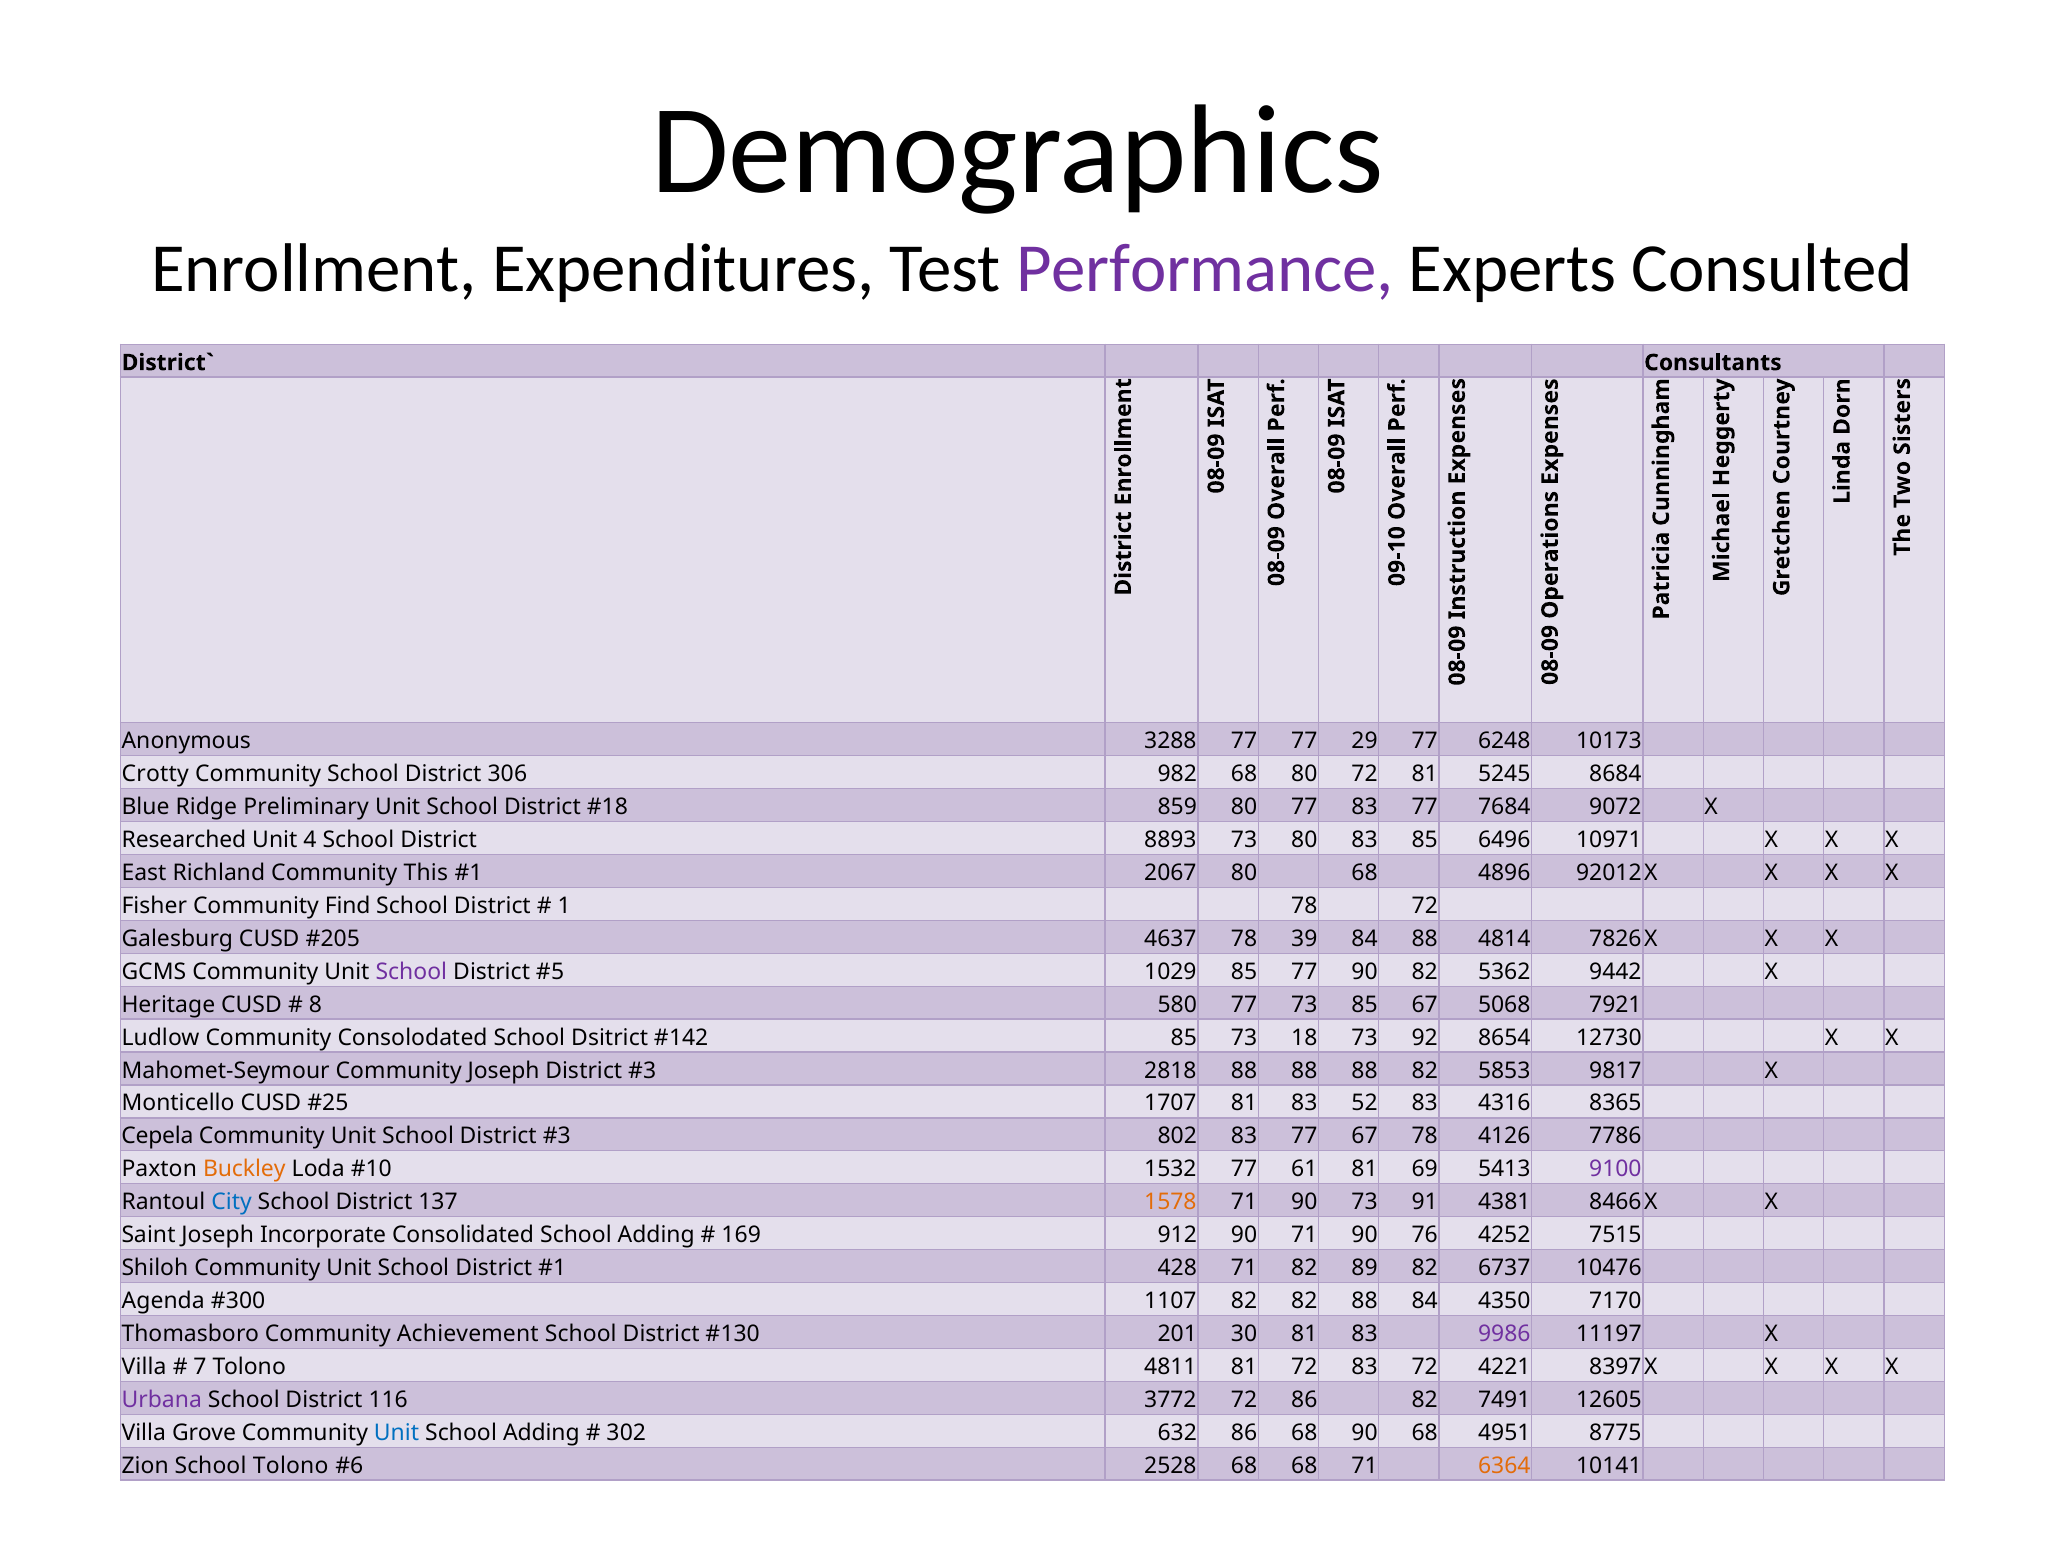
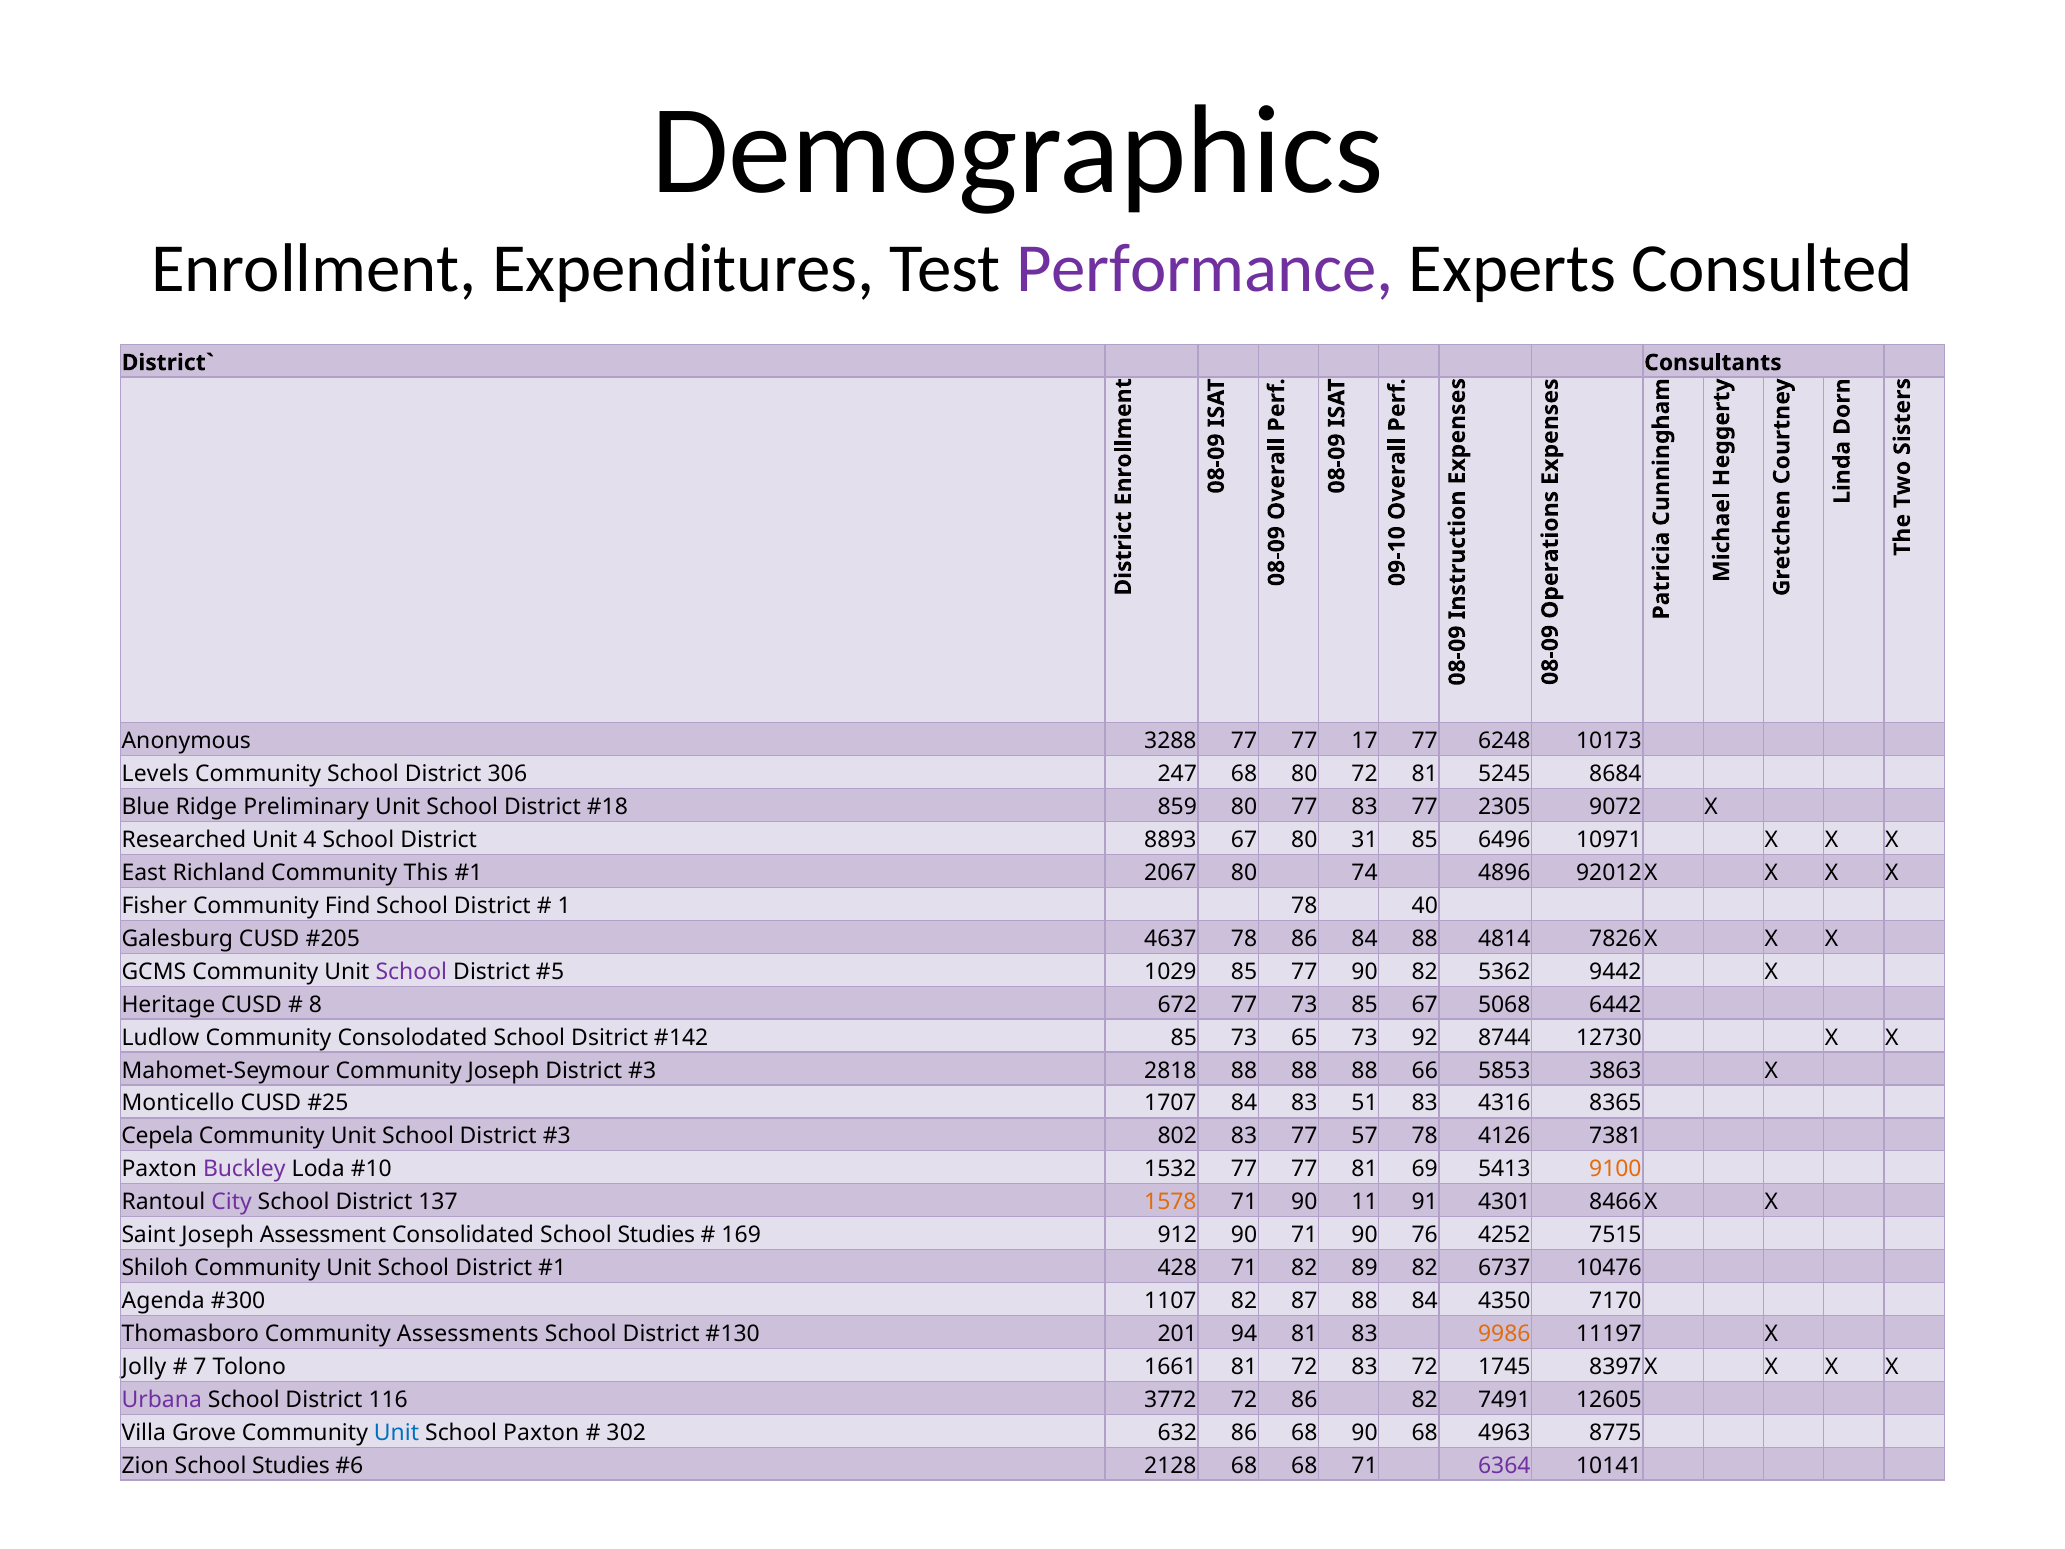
29: 29 -> 17
Crotty: Crotty -> Levels
982: 982 -> 247
7684: 7684 -> 2305
8893 73: 73 -> 67
80 83: 83 -> 31
80 68: 68 -> 74
78 72: 72 -> 40
78 39: 39 -> 86
580: 580 -> 672
7921: 7921 -> 6442
18: 18 -> 65
8654: 8654 -> 8744
88 82: 82 -> 66
9817: 9817 -> 3863
1707 81: 81 -> 84
52: 52 -> 51
77 67: 67 -> 57
7786: 7786 -> 7381
Buckley colour: orange -> purple
1532 77 61: 61 -> 77
9100 colour: purple -> orange
City colour: blue -> purple
90 73: 73 -> 11
4381: 4381 -> 4301
Incorporate: Incorporate -> Assessment
Consolidated School Adding: Adding -> Studies
82 82: 82 -> 87
Achievement: Achievement -> Assessments
30: 30 -> 94
9986 colour: purple -> orange
Villa at (144, 1367): Villa -> Jolly
4811: 4811 -> 1661
4221: 4221 -> 1745
Adding at (541, 1432): Adding -> Paxton
4951: 4951 -> 4963
Zion School Tolono: Tolono -> Studies
2528: 2528 -> 2128
6364 colour: orange -> purple
